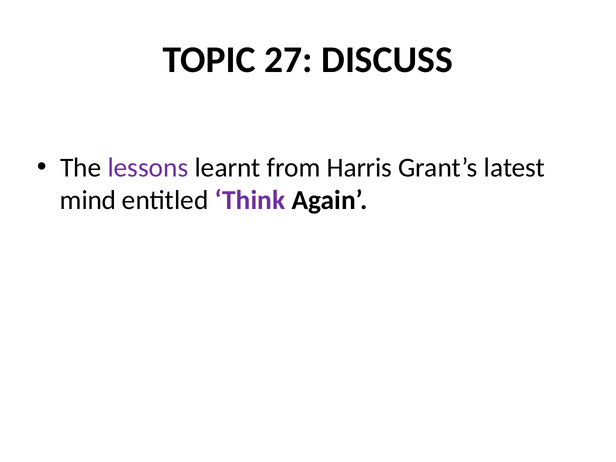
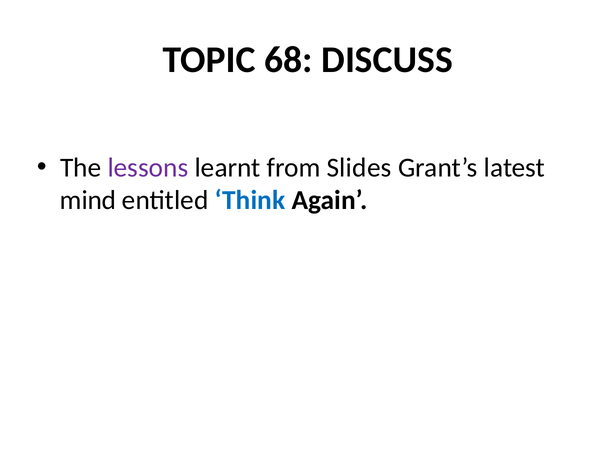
27: 27 -> 68
Harris: Harris -> Slides
Think colour: purple -> blue
